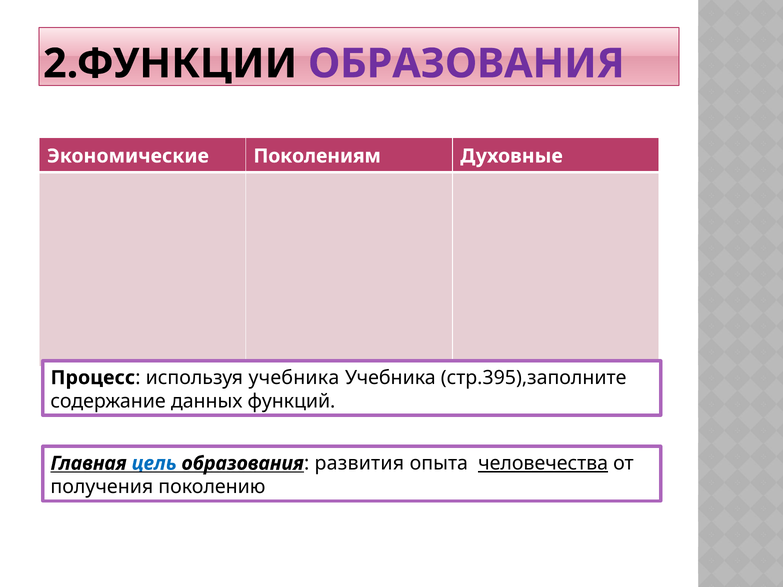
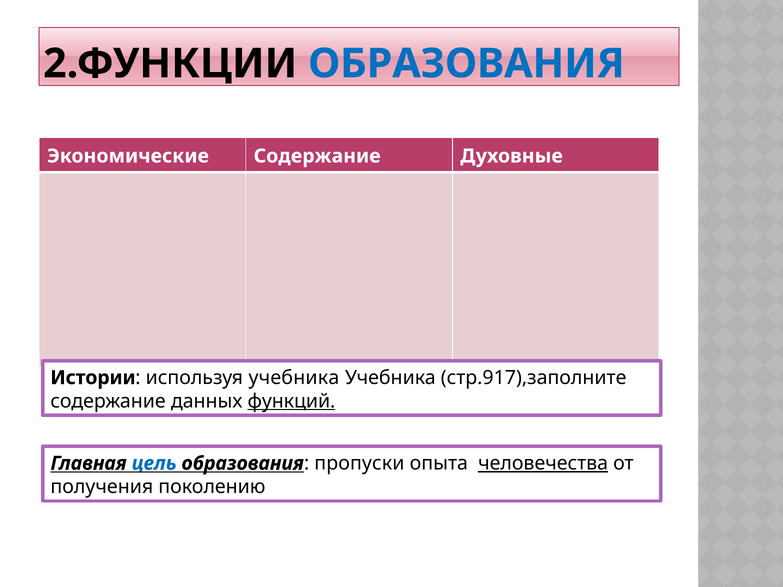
ОБРАЗОВАНИЯ at (466, 64) colour: purple -> blue
Экономические Поколениям: Поколениям -> Содержание
Процесс: Процесс -> Истории
стр.395),заполните: стр.395),заполните -> стр.917),заполните
функций underline: none -> present
развития: развития -> пропуски
